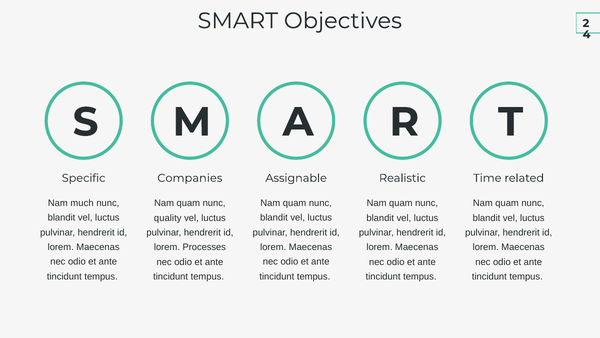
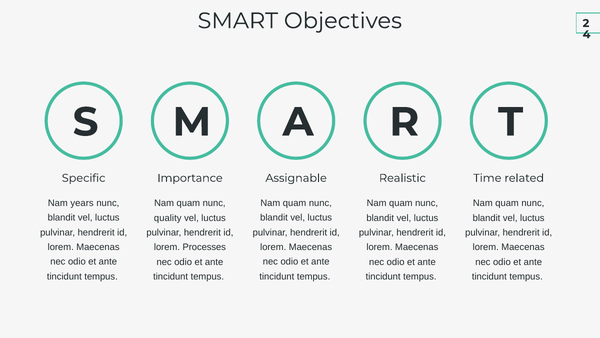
Companies: Companies -> Importance
much: much -> years
